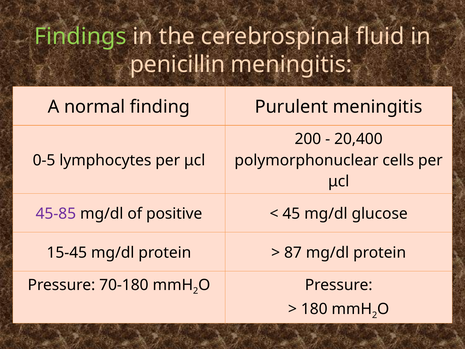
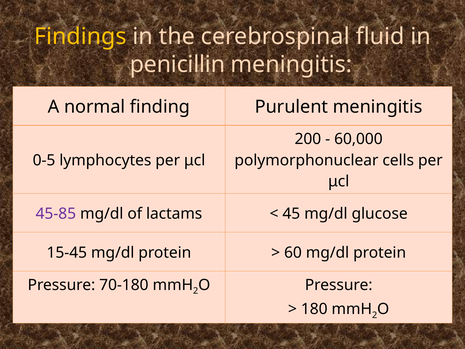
Findings colour: light green -> yellow
20,400: 20,400 -> 60,000
positive: positive -> lactams
87: 87 -> 60
